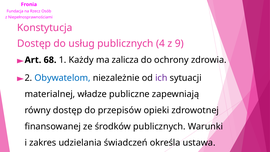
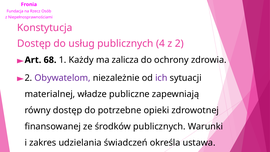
z 9: 9 -> 2
Obywatelom colour: blue -> purple
przepisów: przepisów -> potrzebne
